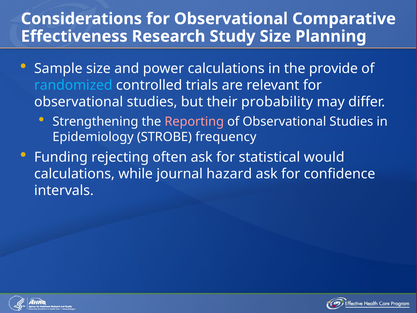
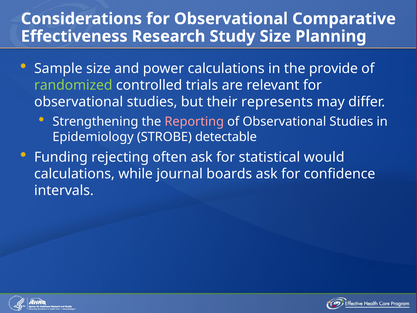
randomized colour: light blue -> light green
probability: probability -> represents
frequency: frequency -> detectable
hazard: hazard -> boards
